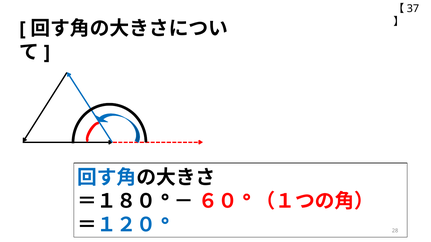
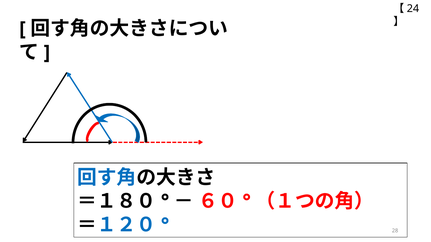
37: 37 -> 24
